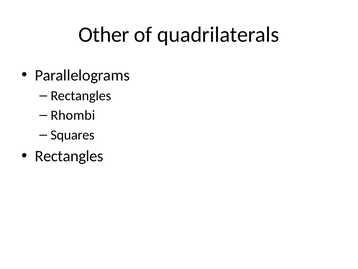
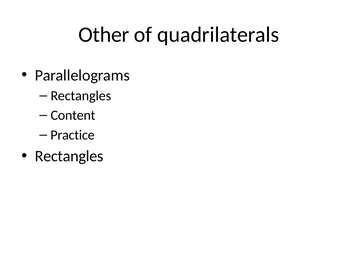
Rhombi: Rhombi -> Content
Squares: Squares -> Practice
